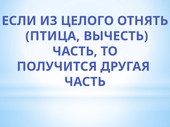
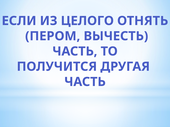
ПТИЦА: ПТИЦА -> ПЕРОМ
